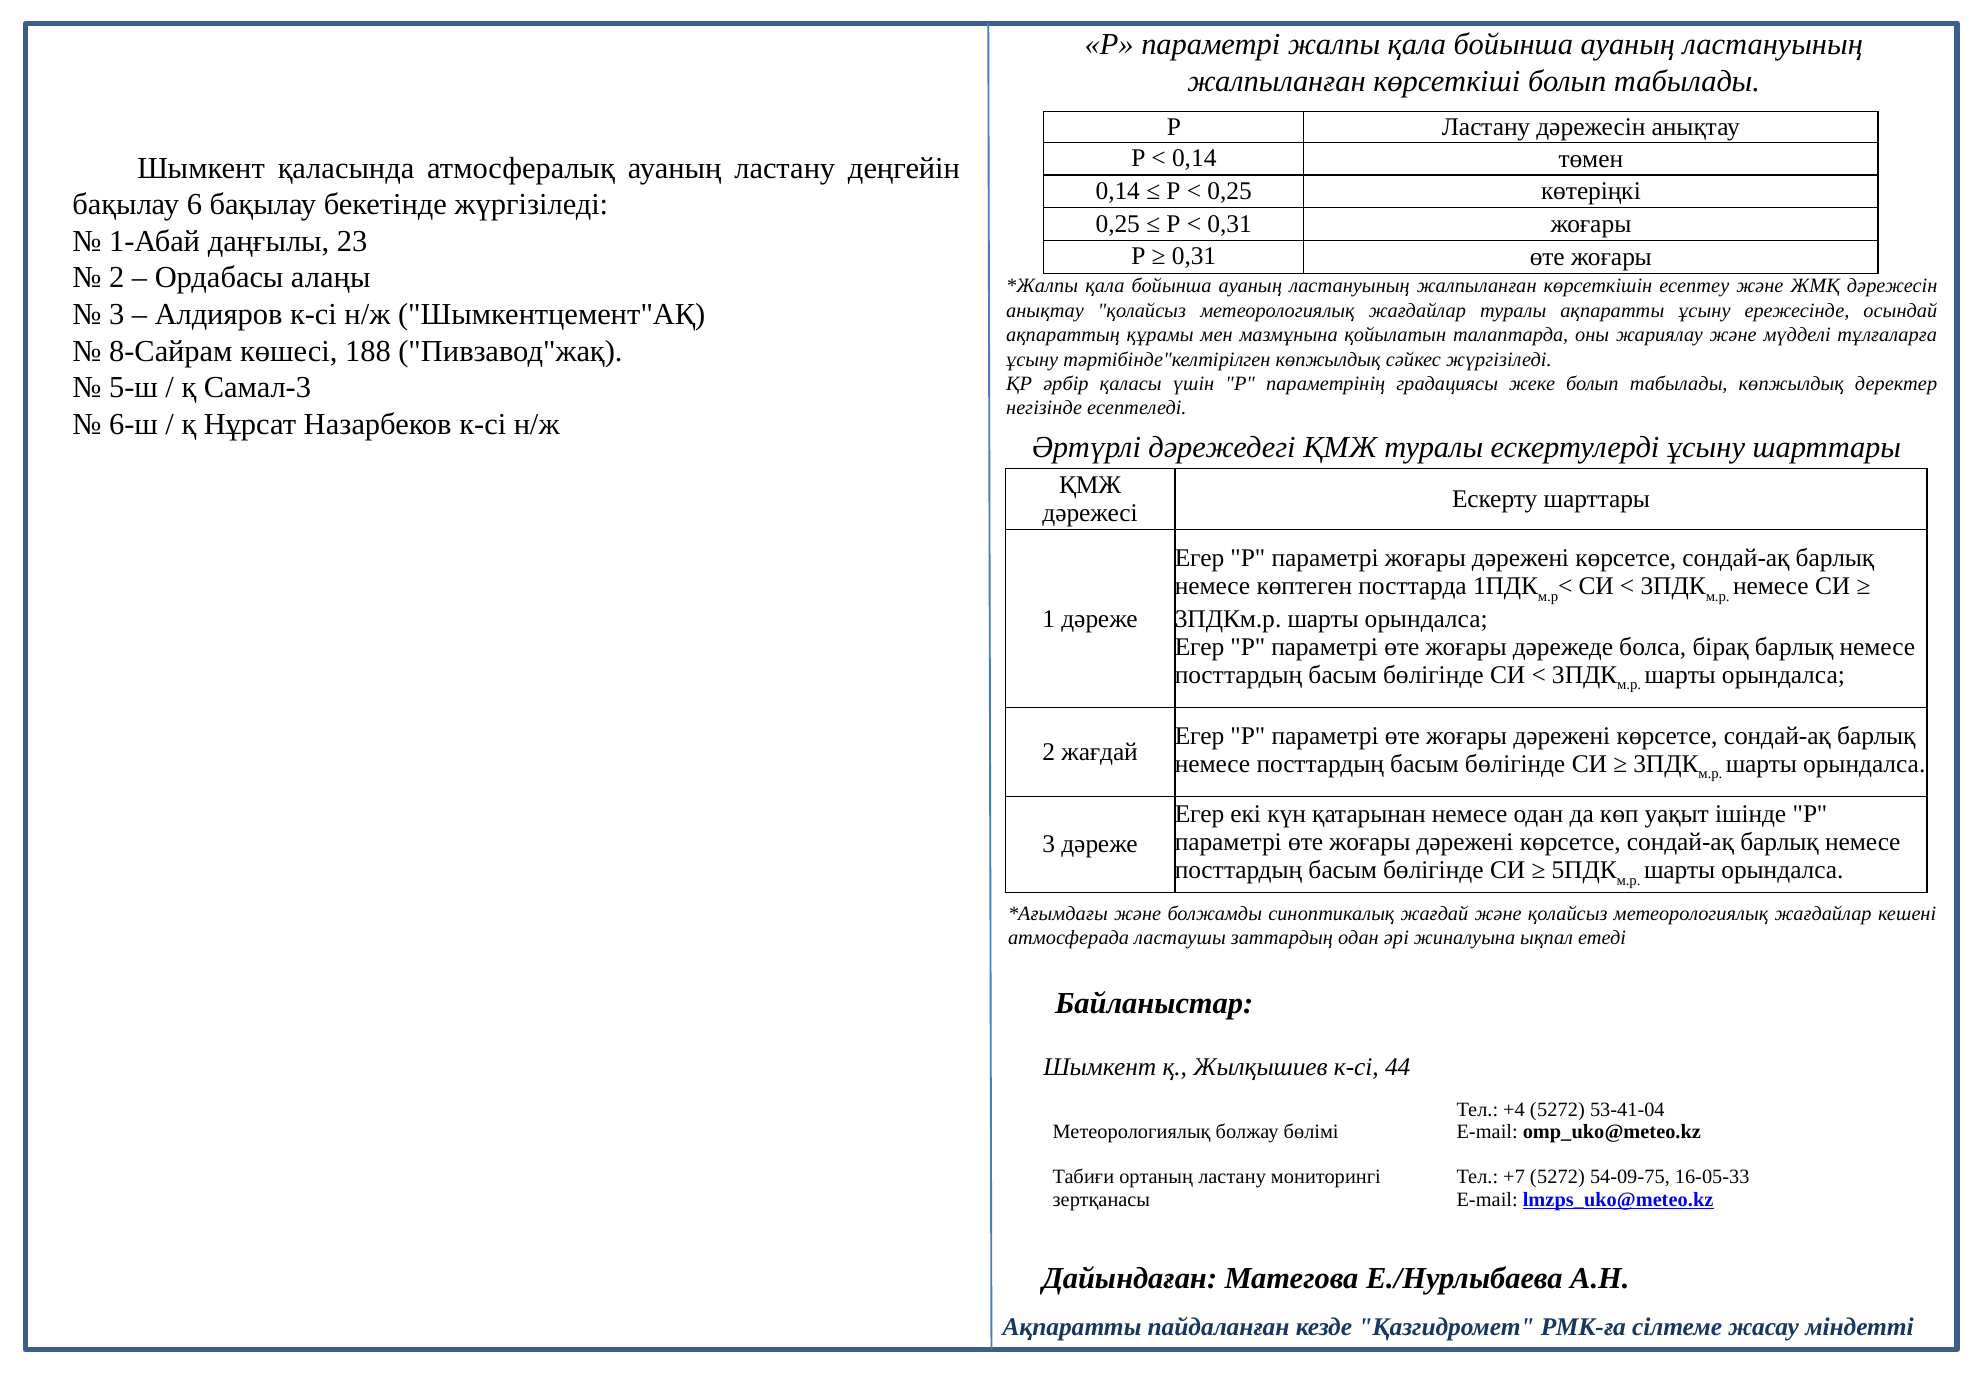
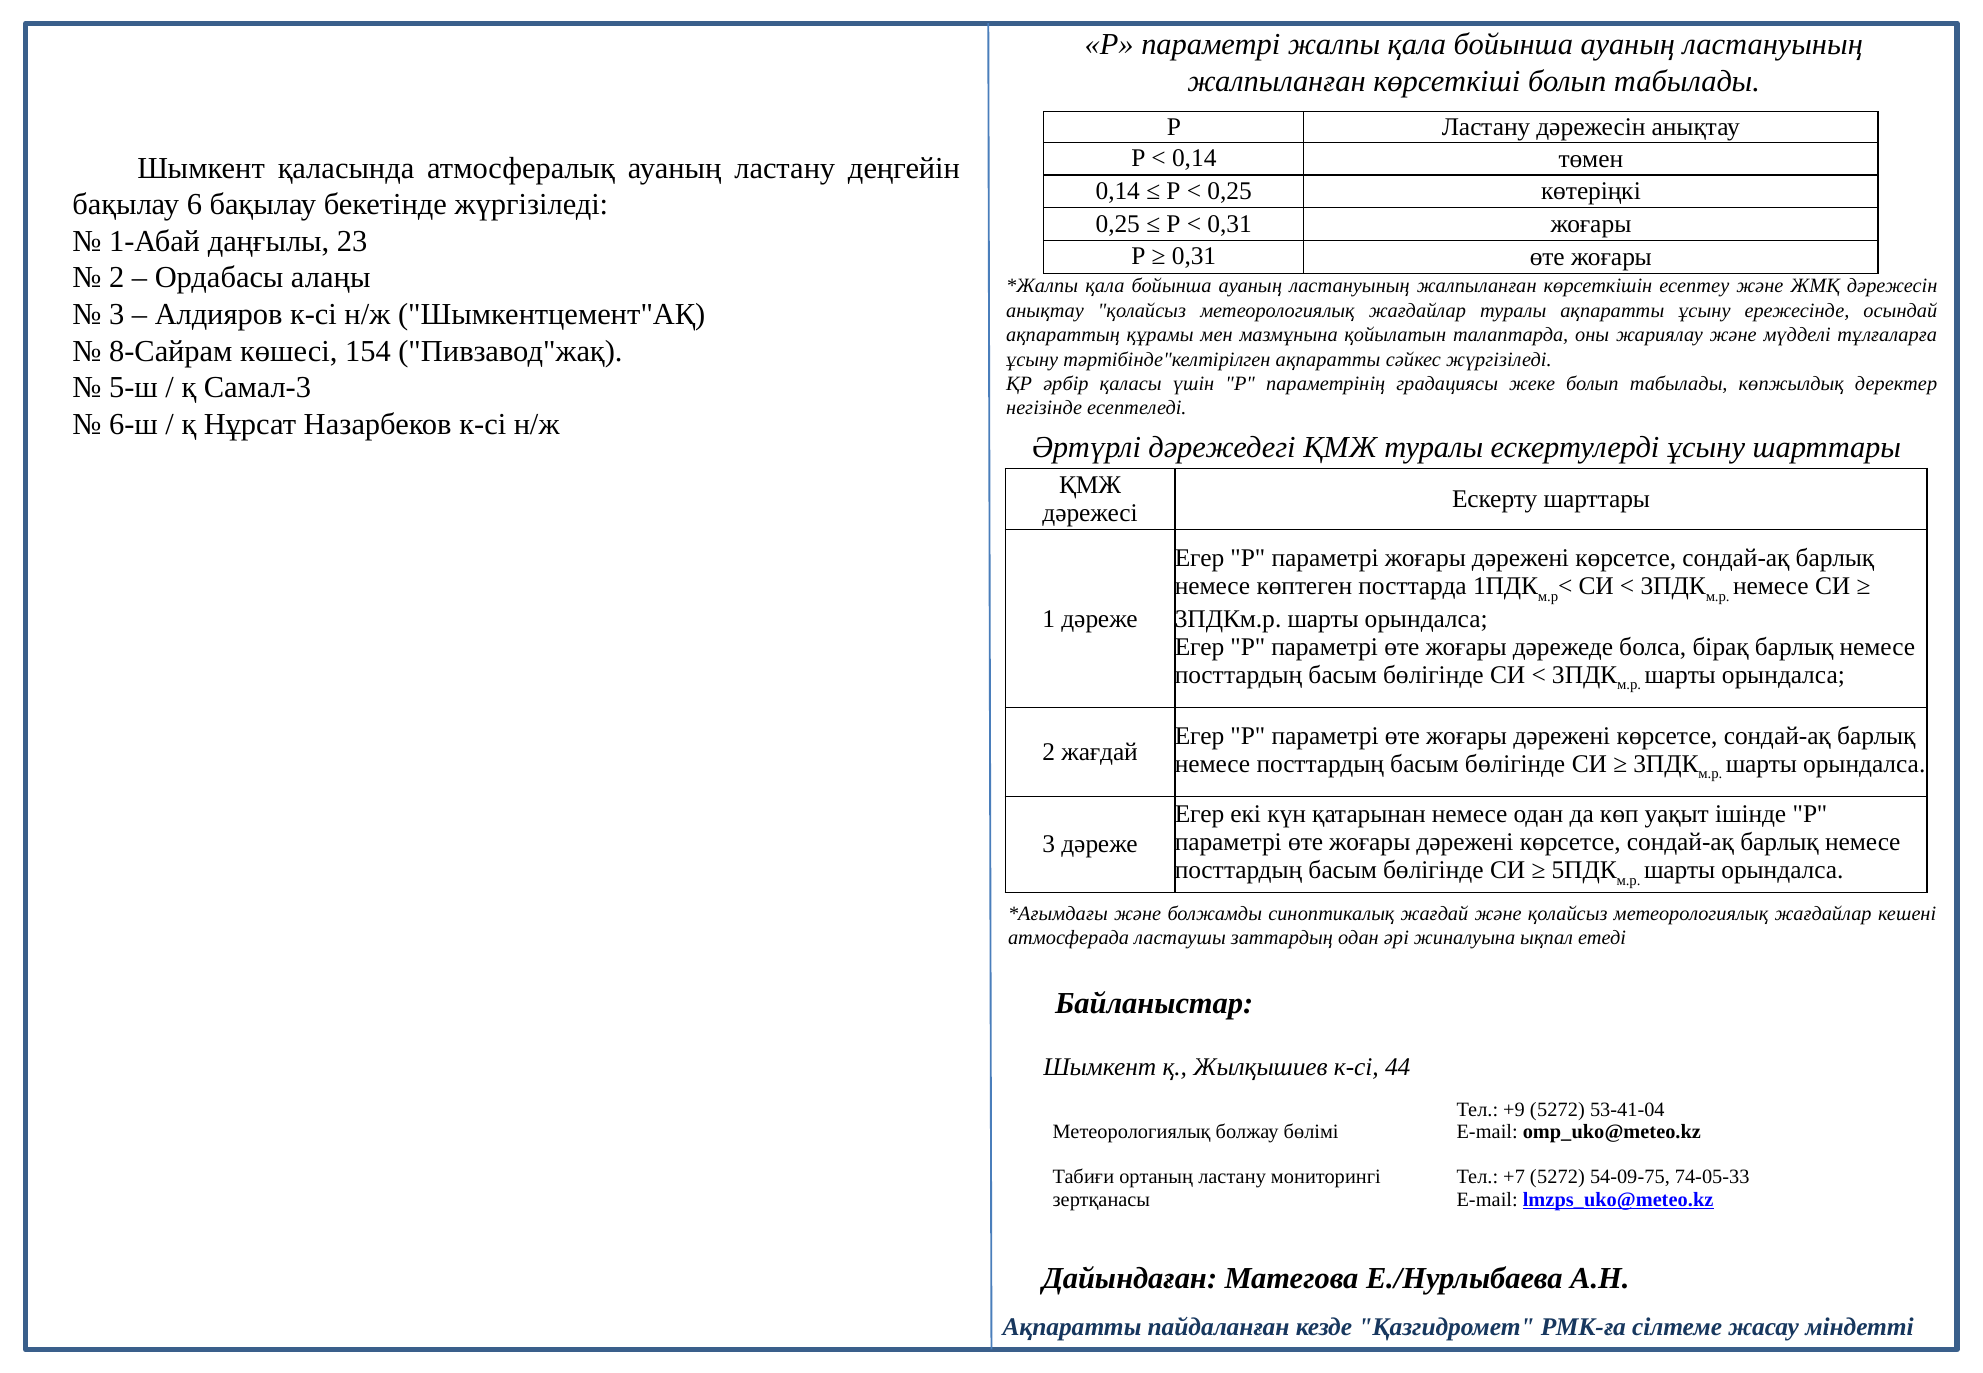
188: 188 -> 154
тәртібінде"келтірілген көпжылдық: көпжылдық -> ақпаратты
+4: +4 -> +9
16-05-33: 16-05-33 -> 74-05-33
